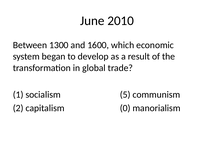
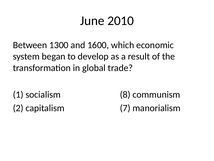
5: 5 -> 8
0: 0 -> 7
